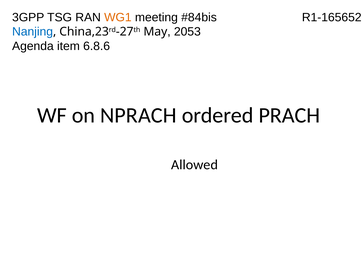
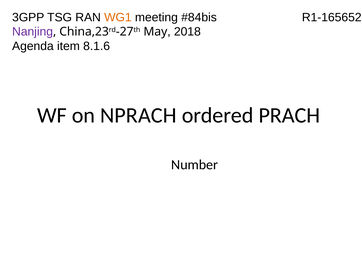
Nanjing colour: blue -> purple
2053: 2053 -> 2018
6.8.6: 6.8.6 -> 8.1.6
Allowed: Allowed -> Number
